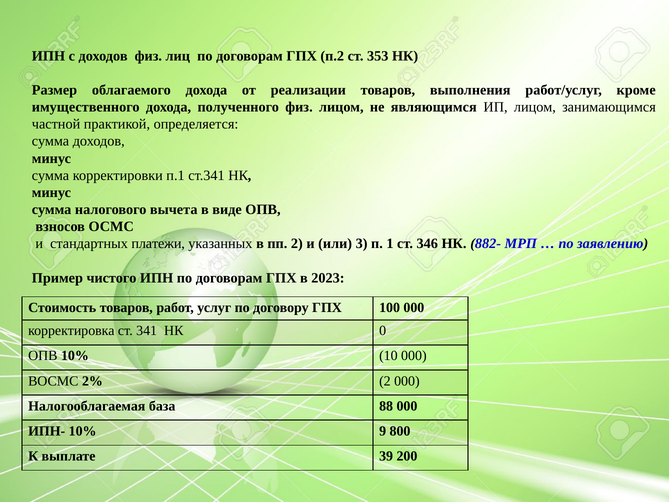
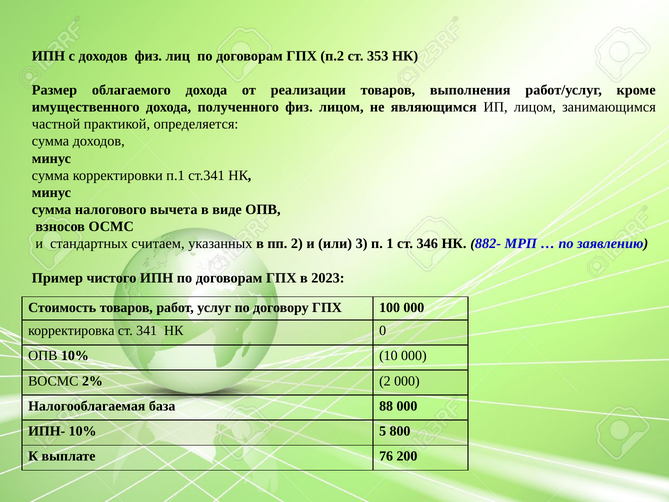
платежи: платежи -> считаем
9: 9 -> 5
39: 39 -> 76
